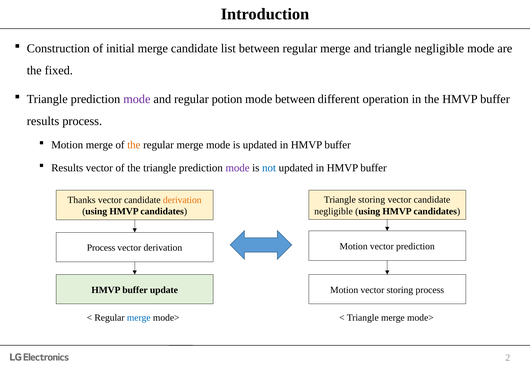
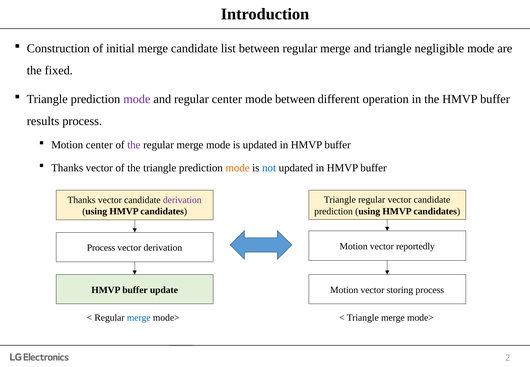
regular potion: potion -> center
Motion merge: merge -> center
the at (134, 145) colour: orange -> purple
Results at (67, 168): Results -> Thanks
mode at (238, 168) colour: purple -> orange
Triangle storing: storing -> regular
derivation at (182, 200) colour: orange -> purple
negligible at (334, 211): negligible -> prediction
vector prediction: prediction -> reportedly
